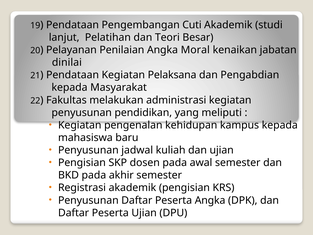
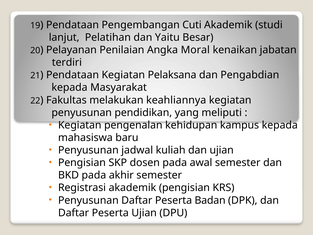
Teori: Teori -> Yaitu
dinilai: dinilai -> terdiri
administrasi: administrasi -> keahliannya
Peserta Angka: Angka -> Badan
